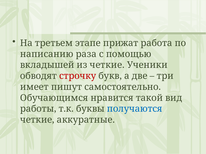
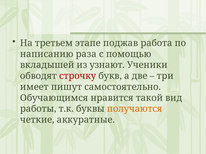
прижат: прижат -> поджав
из четкие: четкие -> узнают
получаются colour: blue -> orange
